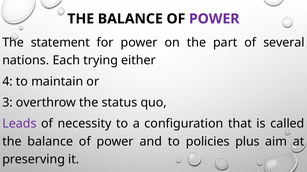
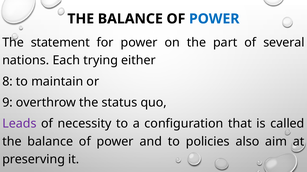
POWER at (214, 19) colour: purple -> blue
4: 4 -> 8
3: 3 -> 9
plus: plus -> also
